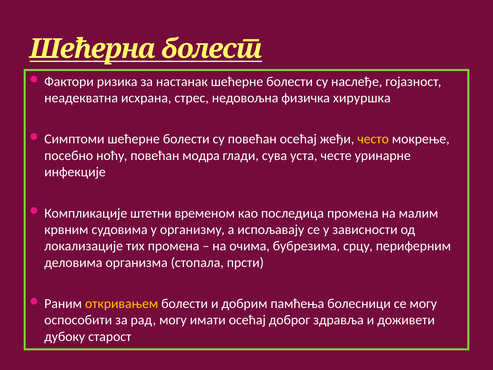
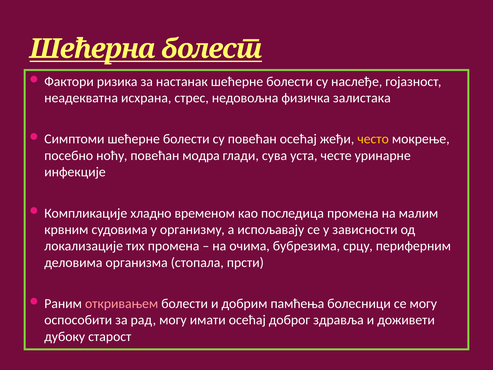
хируршка: хируршка -> залистака
штетни: штетни -> хладно
откривањем colour: yellow -> pink
